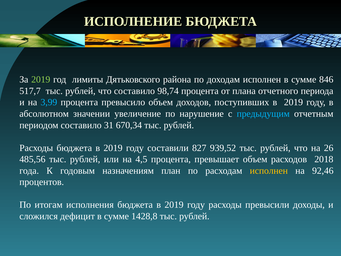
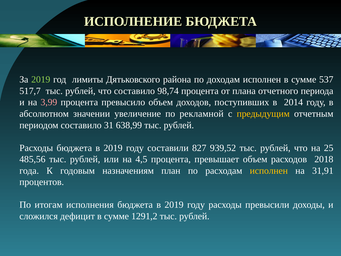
846: 846 -> 537
3,99 colour: light blue -> pink
поступивших в 2019: 2019 -> 2014
нарушение: нарушение -> рекламной
предыдущим colour: light blue -> yellow
670,34: 670,34 -> 638,99
26: 26 -> 25
92,46: 92,46 -> 31,91
1428,8: 1428,8 -> 1291,2
